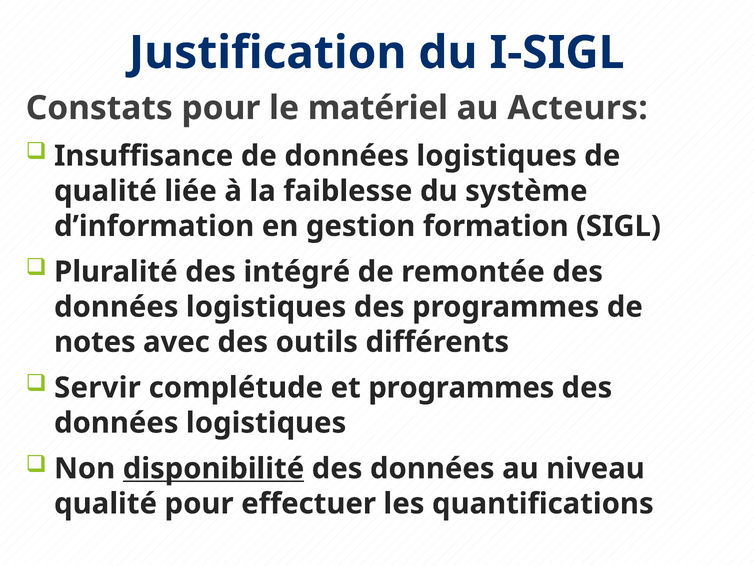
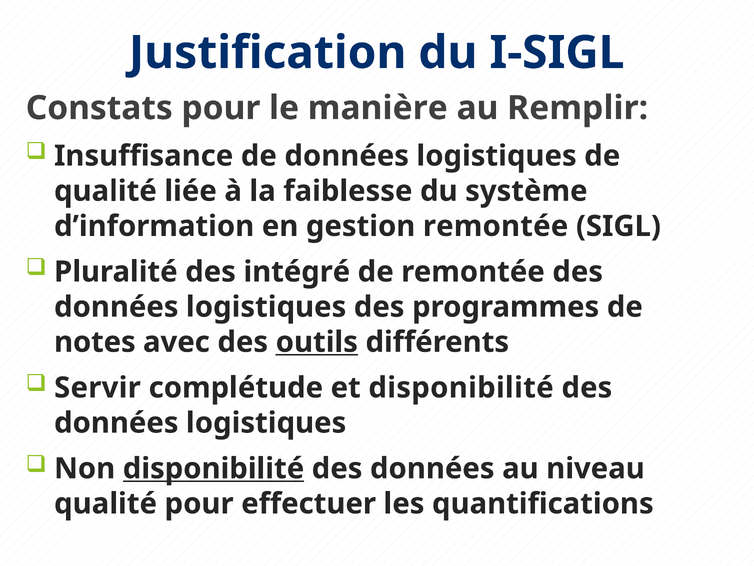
matériel: matériel -> manière
Acteurs: Acteurs -> Remplir
gestion formation: formation -> remontée
outils underline: none -> present
et programmes: programmes -> disponibilité
